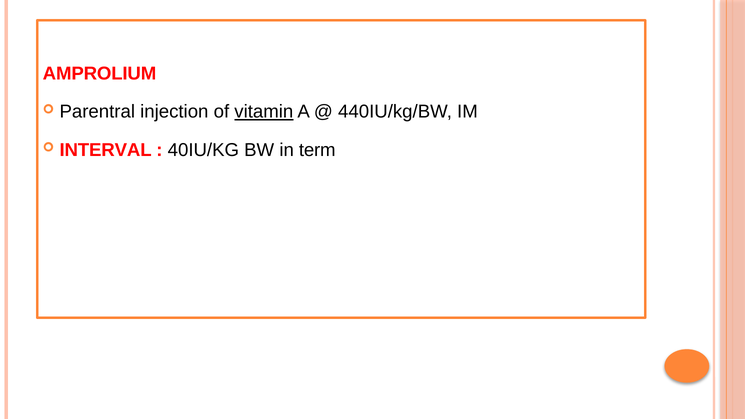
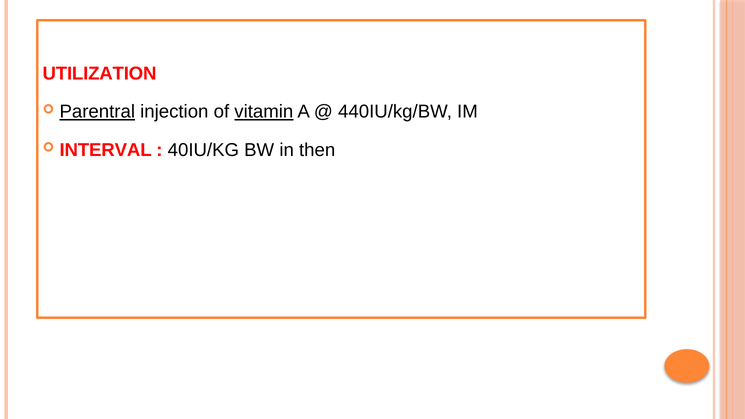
AMPROLIUM: AMPROLIUM -> UTILIZATION
Parentral underline: none -> present
term: term -> then
